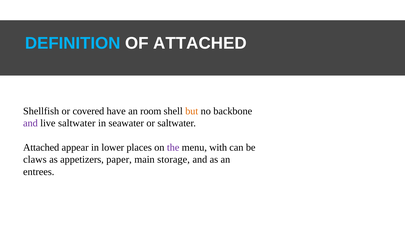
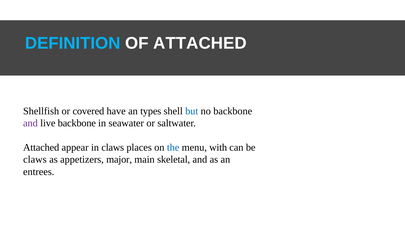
room: room -> types
but colour: orange -> blue
live saltwater: saltwater -> backbone
in lower: lower -> claws
the colour: purple -> blue
paper: paper -> major
storage: storage -> skeletal
